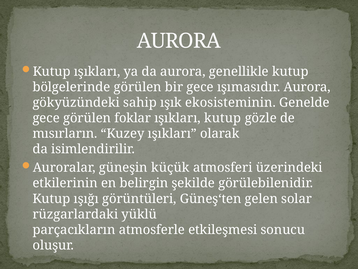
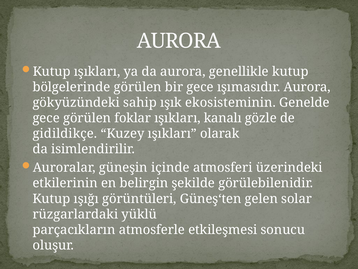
ışıkları kutup: kutup -> kanalı
mısırların: mısırların -> gidildikçe
küçük: küçük -> içinde
